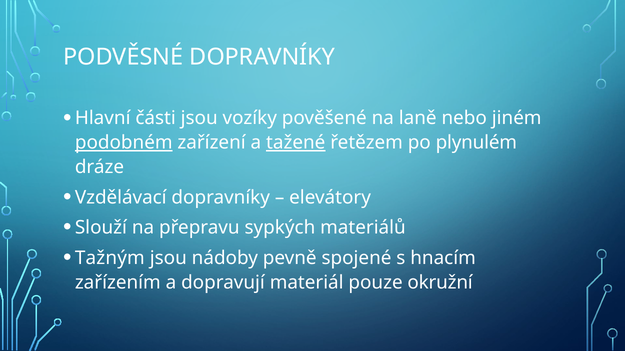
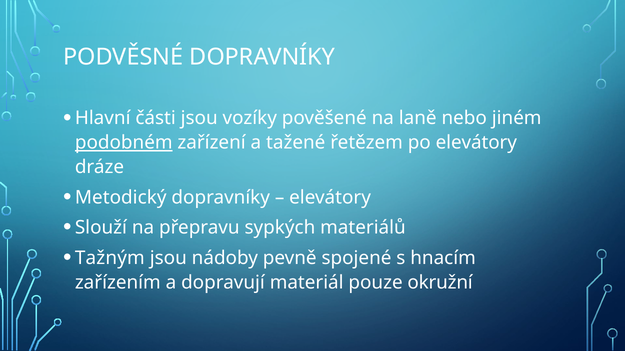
tažené underline: present -> none
po plynulém: plynulém -> elevátory
Vzdělávací: Vzdělávací -> Metodický
